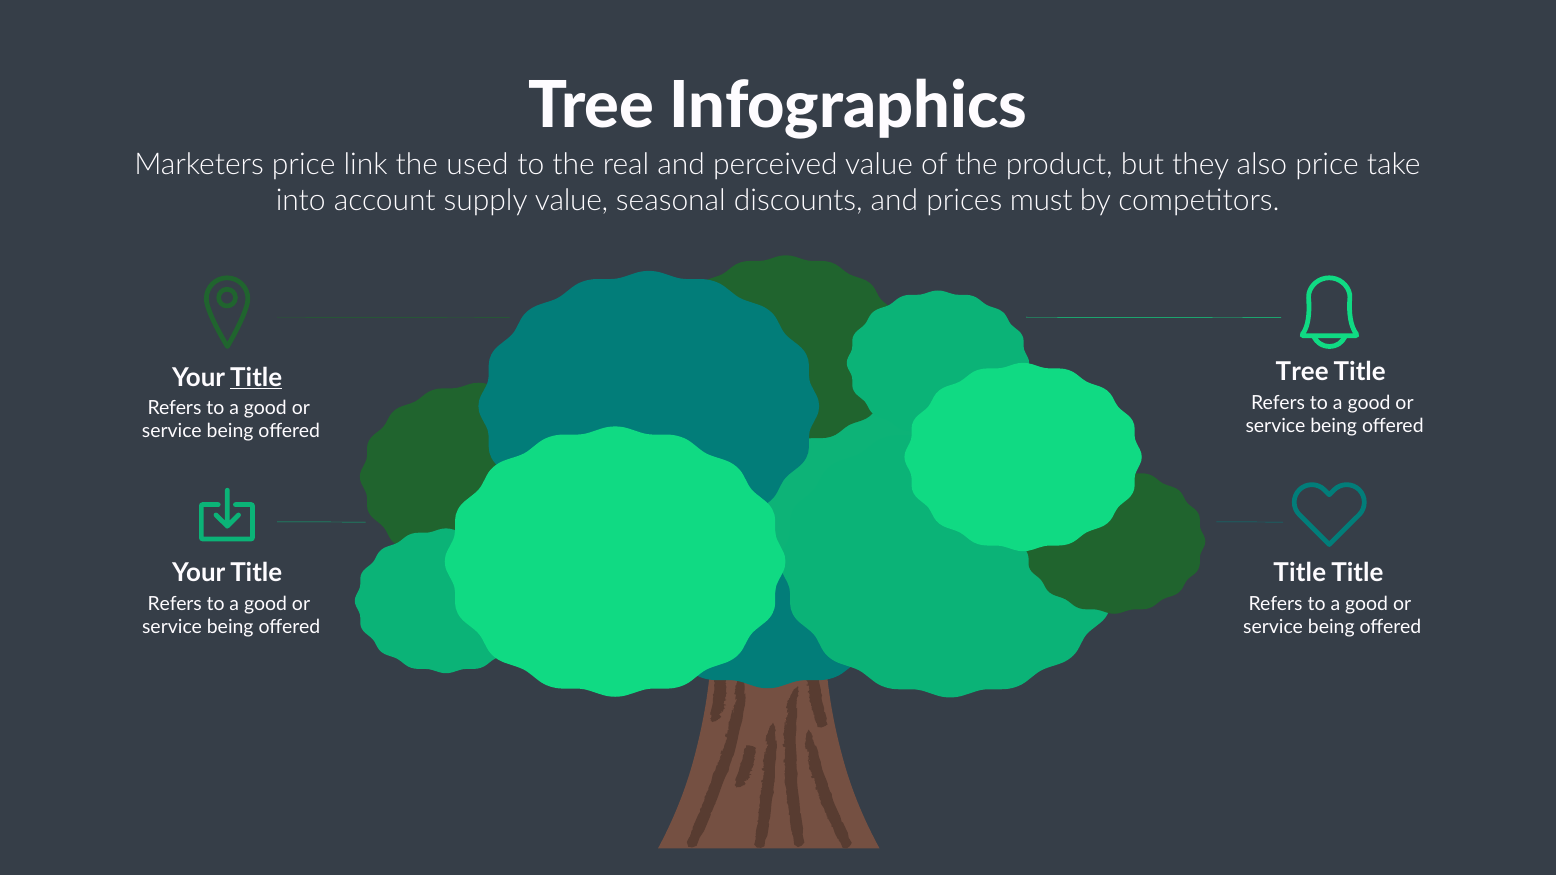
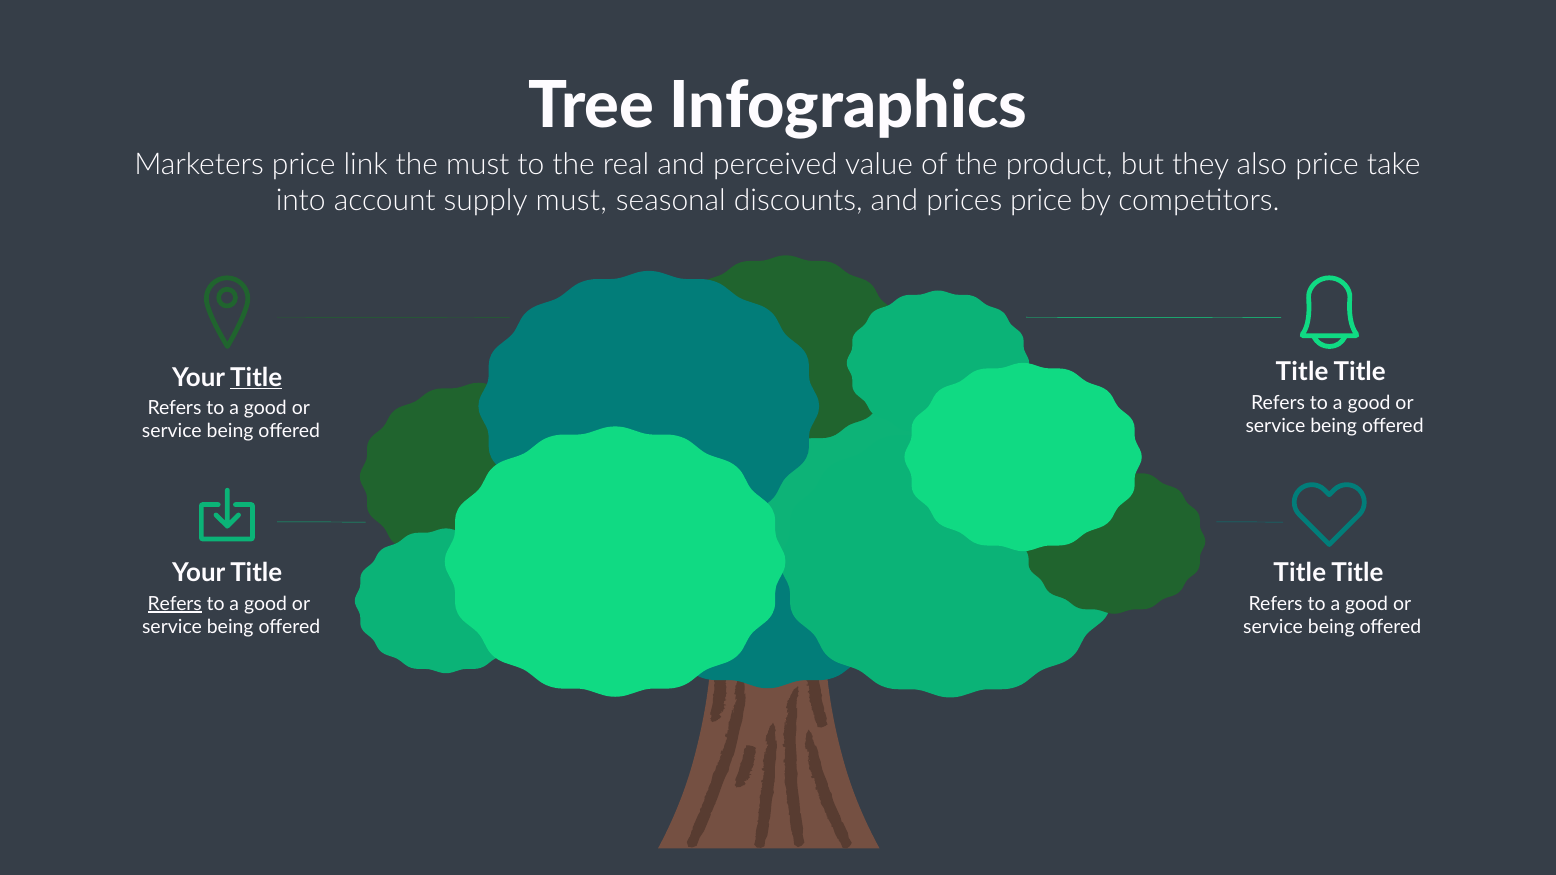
the used: used -> must
supply value: value -> must
prices must: must -> price
Tree at (1302, 373): Tree -> Title
Refers at (175, 604) underline: none -> present
